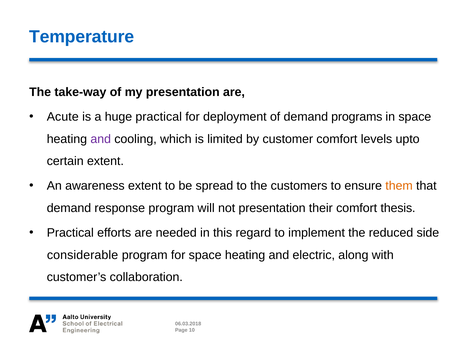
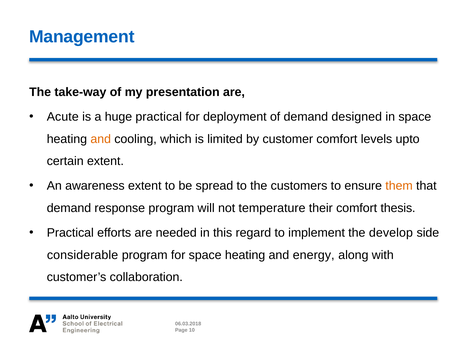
Temperature: Temperature -> Management
programs: programs -> designed
and at (101, 139) colour: purple -> orange
not presentation: presentation -> temperature
reduced: reduced -> develop
electric: electric -> energy
